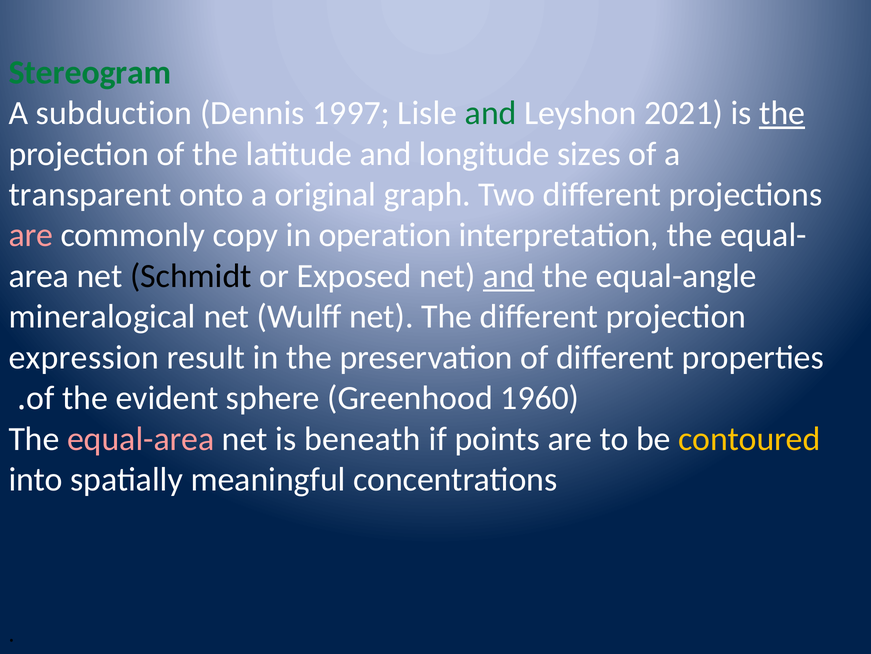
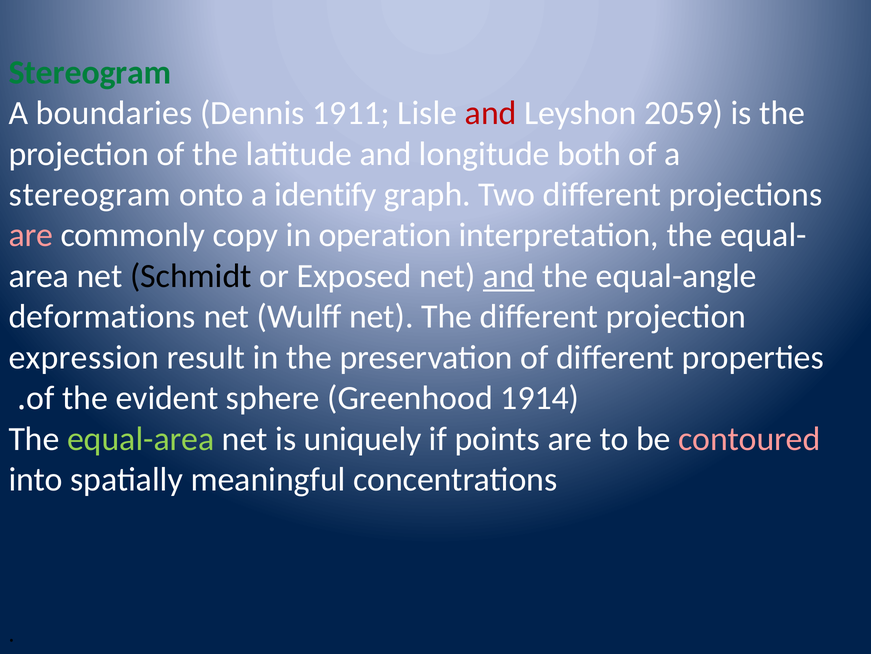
subduction: subduction -> boundaries
1997: 1997 -> 1911
and at (491, 113) colour: green -> red
2021: 2021 -> 2059
the at (782, 113) underline: present -> none
sizes: sizes -> both
transparent at (90, 194): transparent -> stereogram
original: original -> identify
mineralogical: mineralogical -> deformations
1960: 1960 -> 1914
equal-area colour: pink -> light green
beneath: beneath -> uniquely
contoured colour: yellow -> pink
